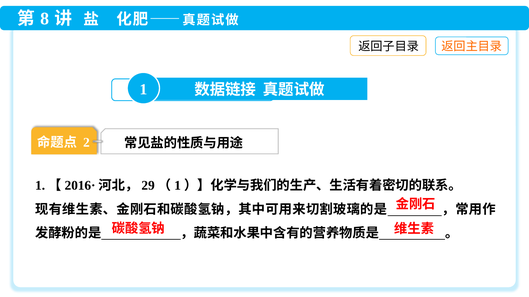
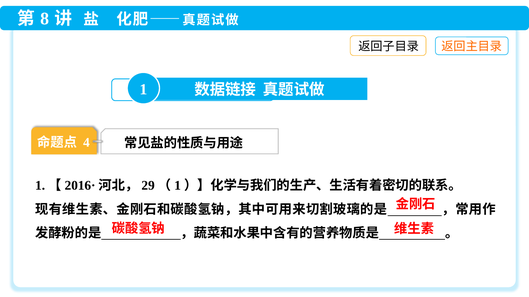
2: 2 -> 4
